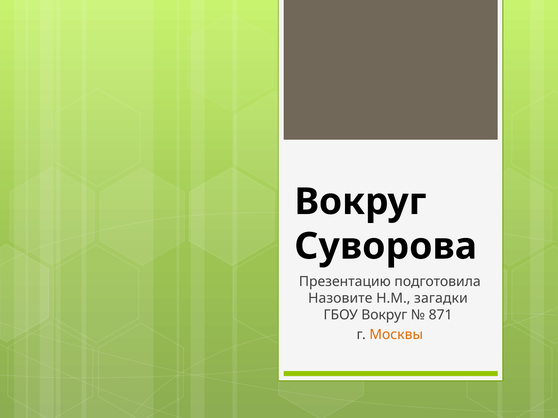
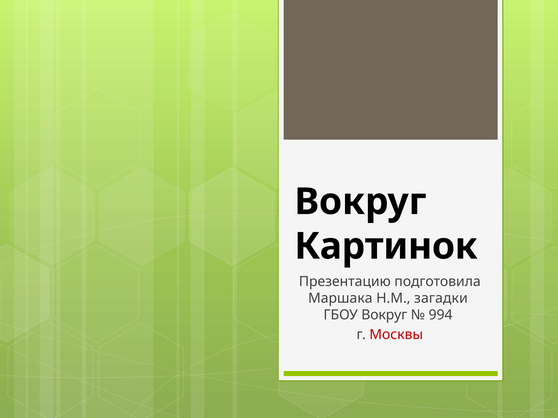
Суворова: Суворова -> Картинок
Назовите: Назовите -> Маршака
871: 871 -> 994
Москвы colour: orange -> red
